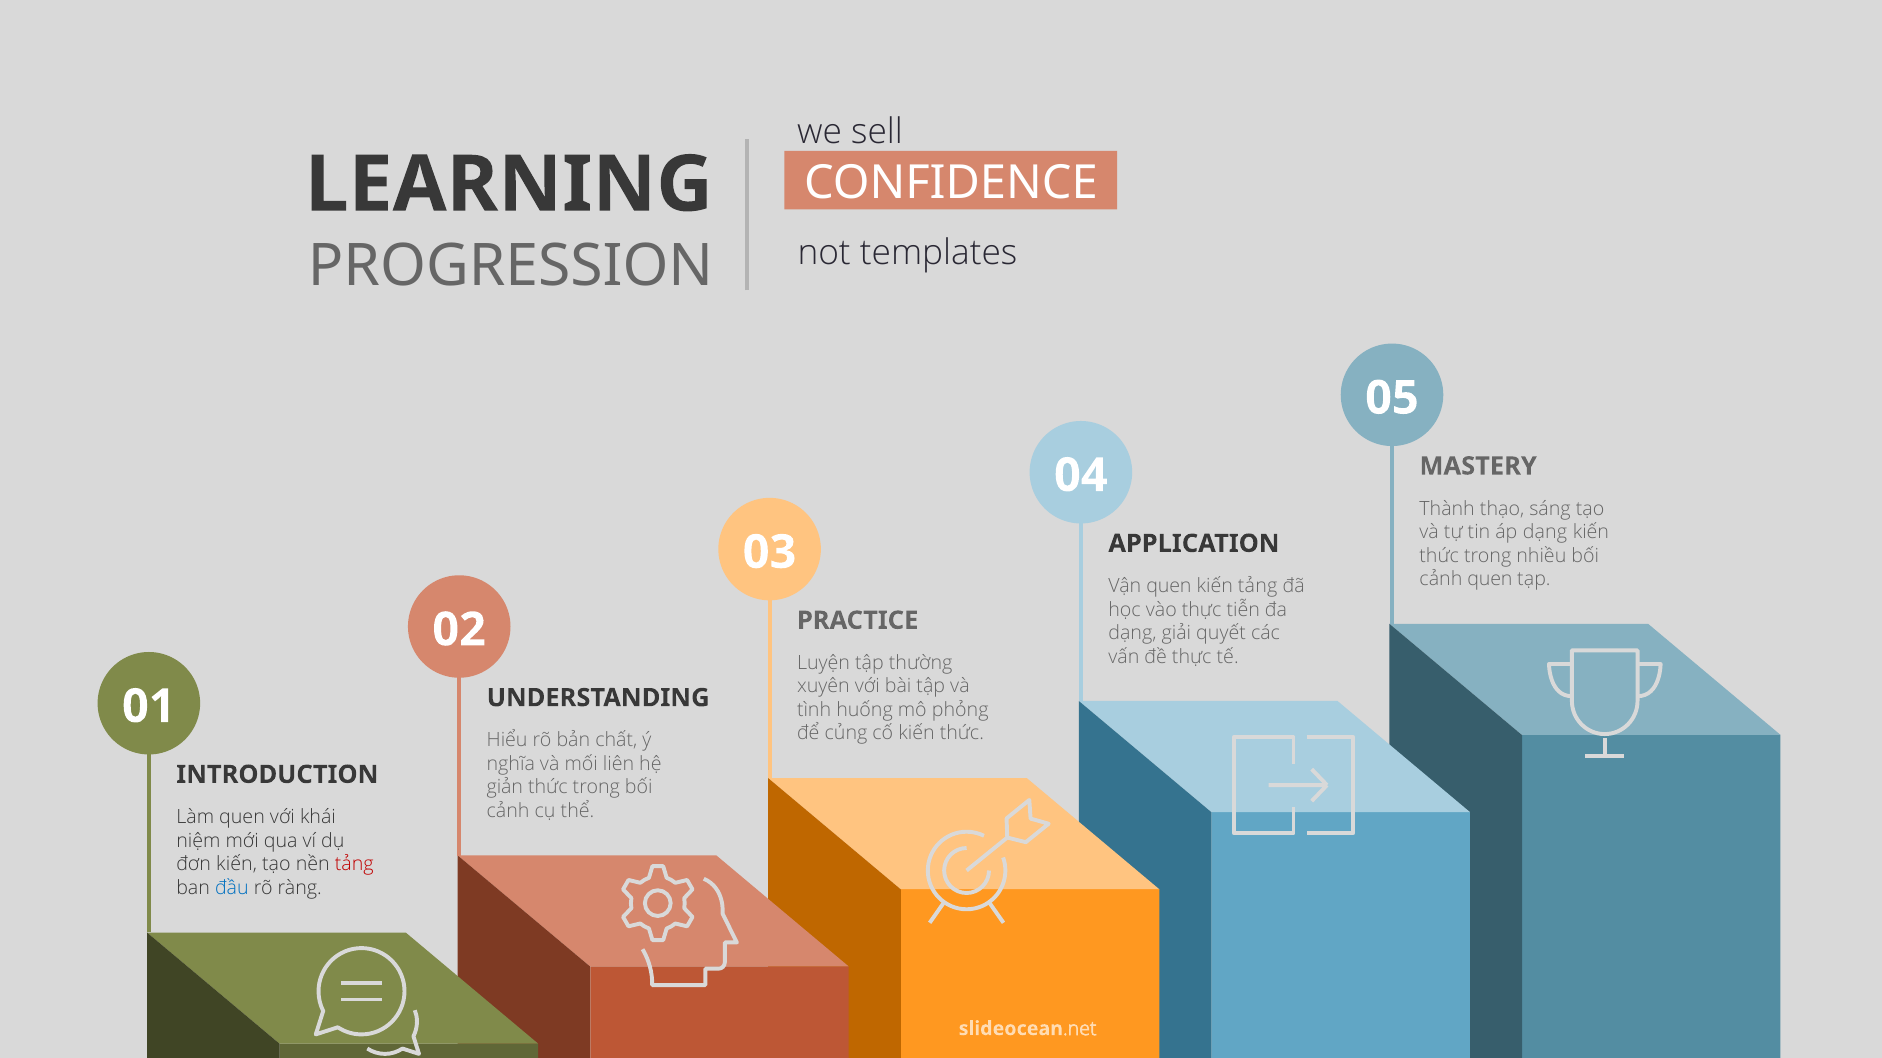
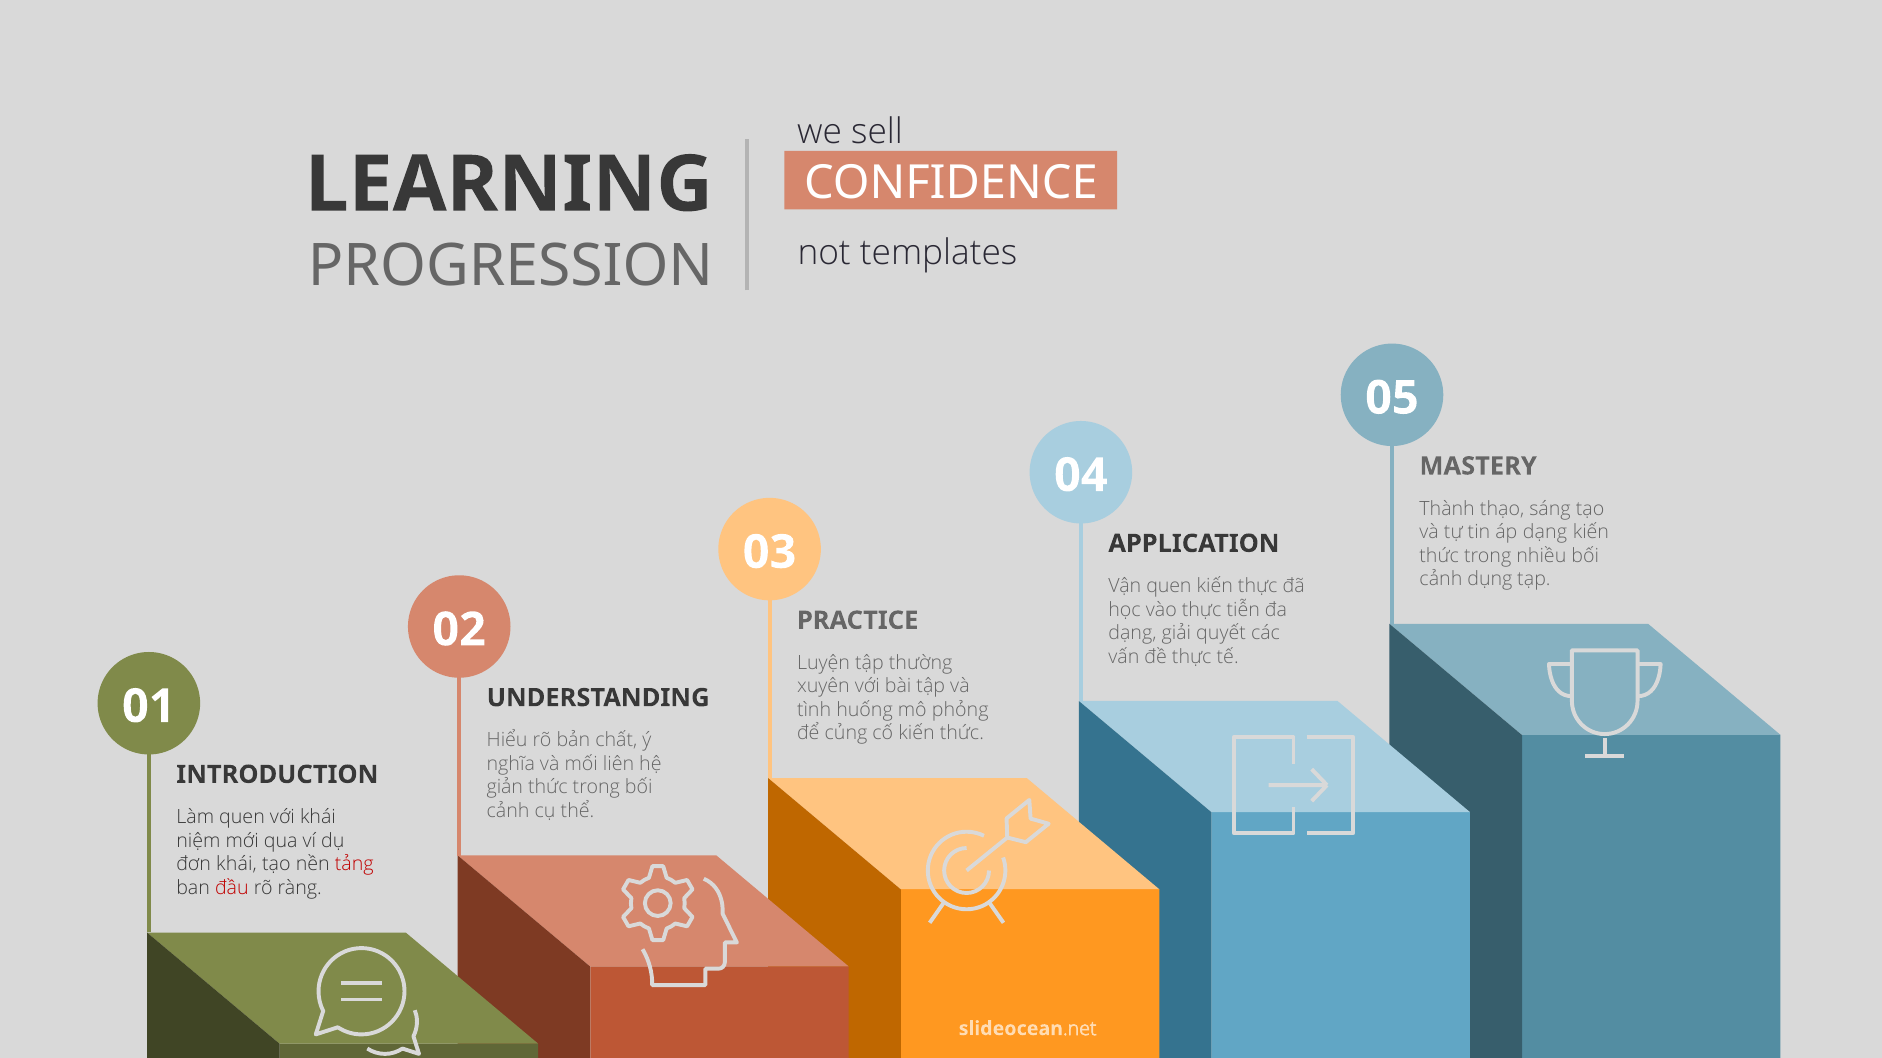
cảnh quen: quen -> dụng
kiến tảng: tảng -> thực
đơn kiến: kiến -> khái
đầu colour: blue -> red
